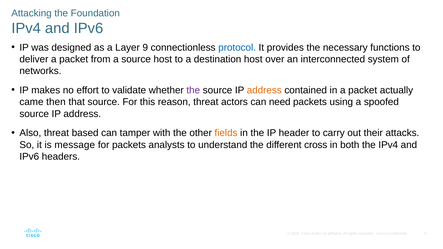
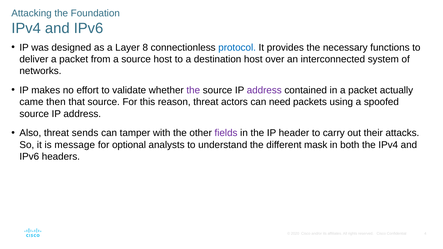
9: 9 -> 8
address at (264, 90) colour: orange -> purple
based: based -> sends
fields colour: orange -> purple
for packets: packets -> optional
cross: cross -> mask
